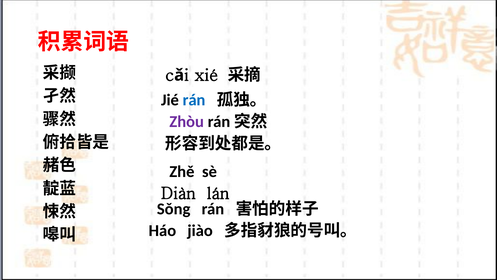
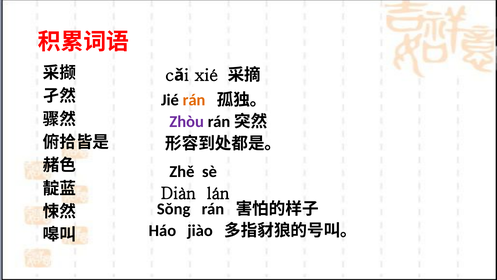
rán at (194, 100) colour: blue -> orange
